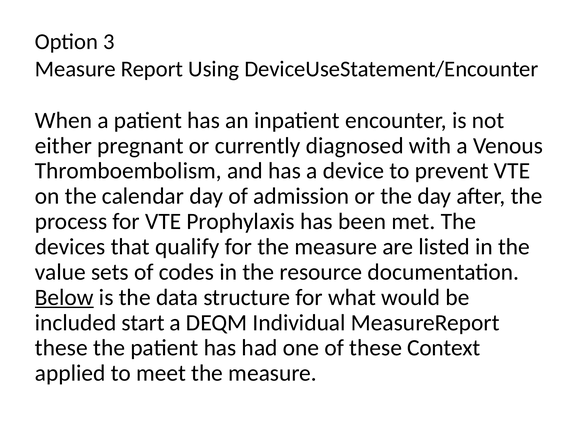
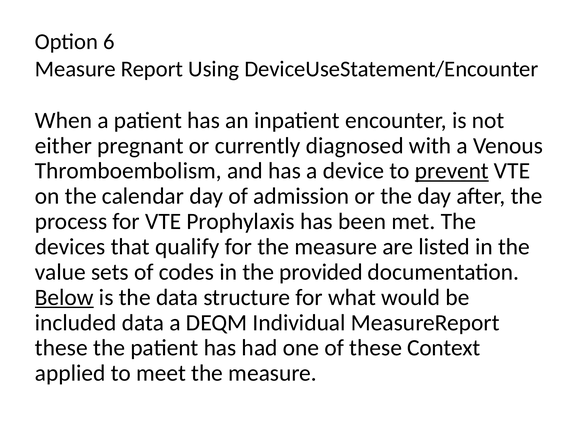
3: 3 -> 6
prevent underline: none -> present
resource: resource -> provided
included start: start -> data
